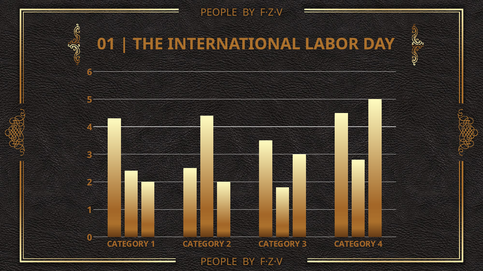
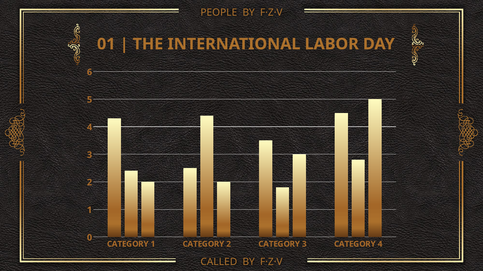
PEOPLE at (219, 263): PEOPLE -> CALLED
